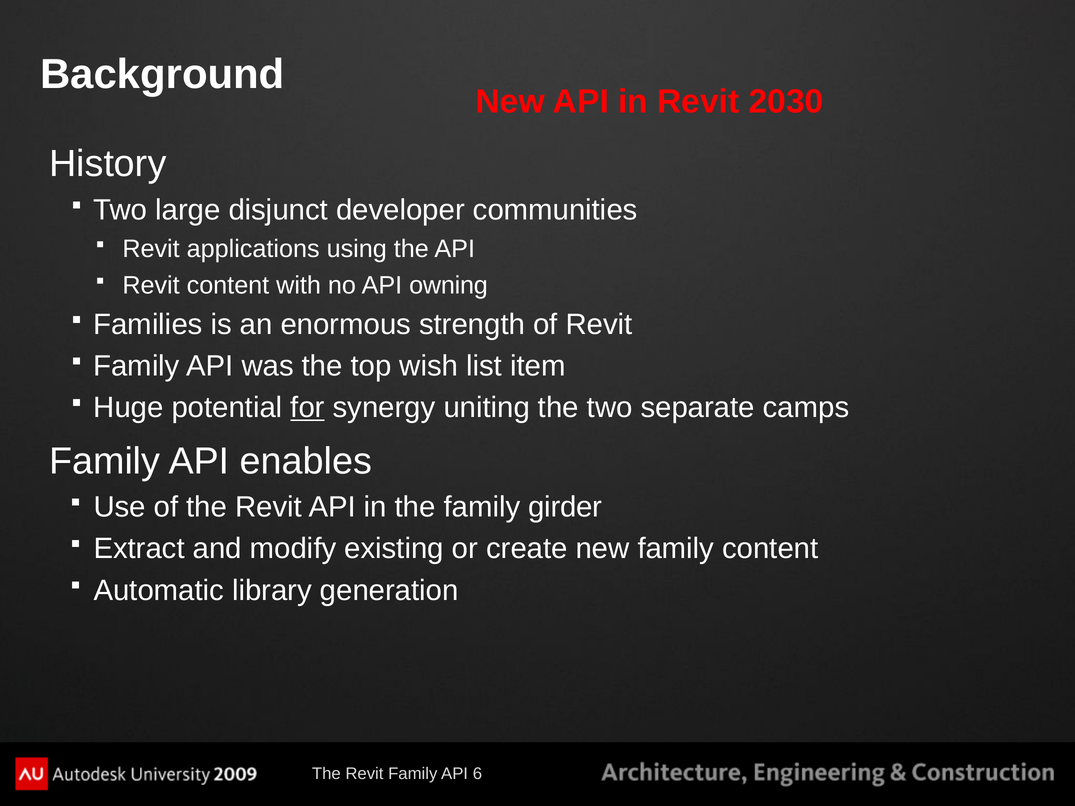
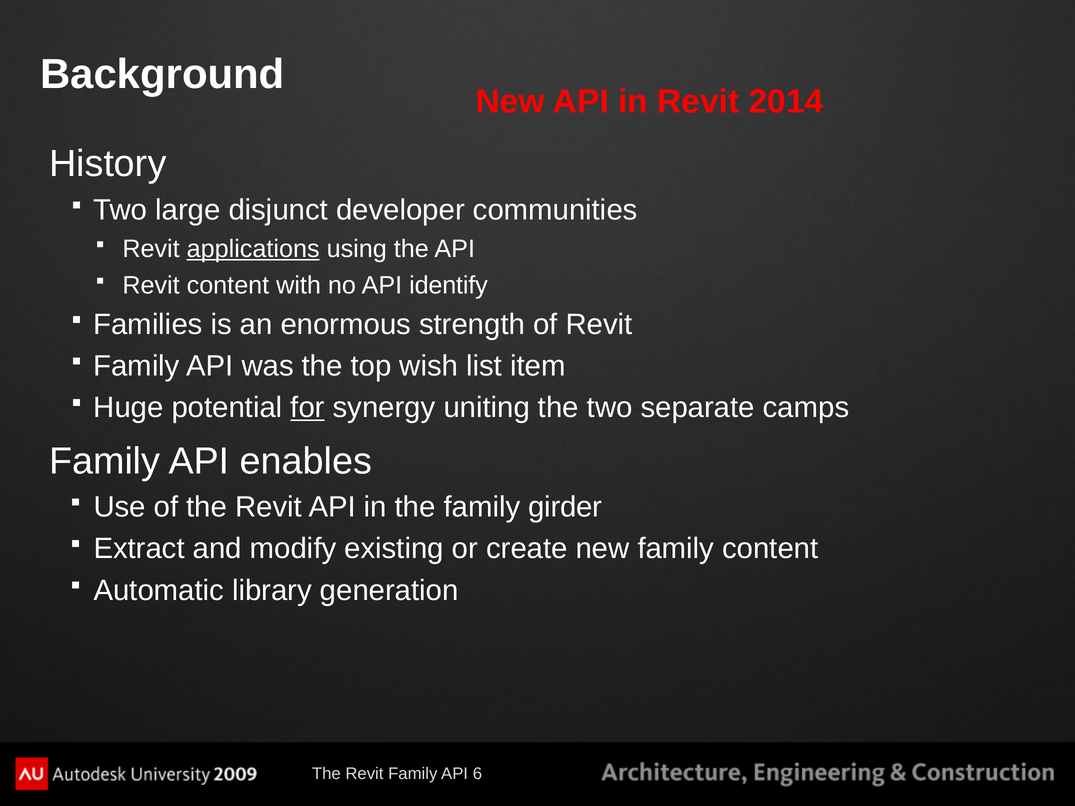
2030: 2030 -> 2014
applications underline: none -> present
owning: owning -> identify
